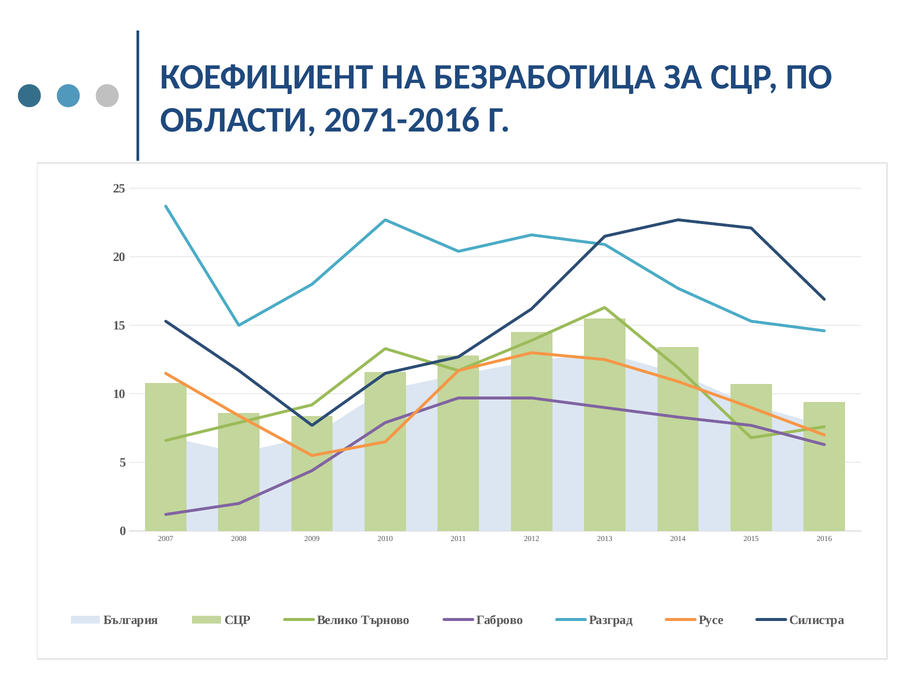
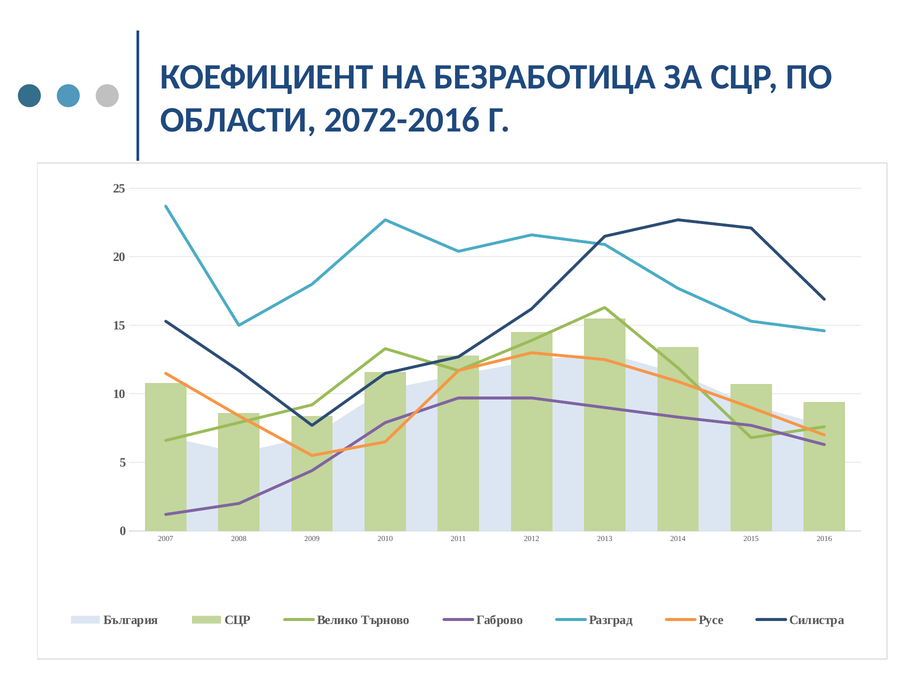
2071-2016: 2071-2016 -> 2072-2016
